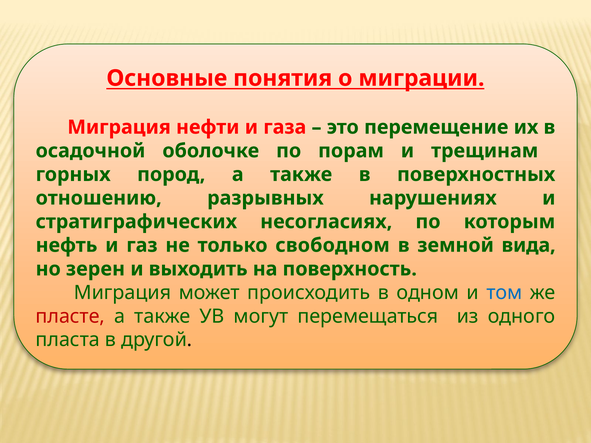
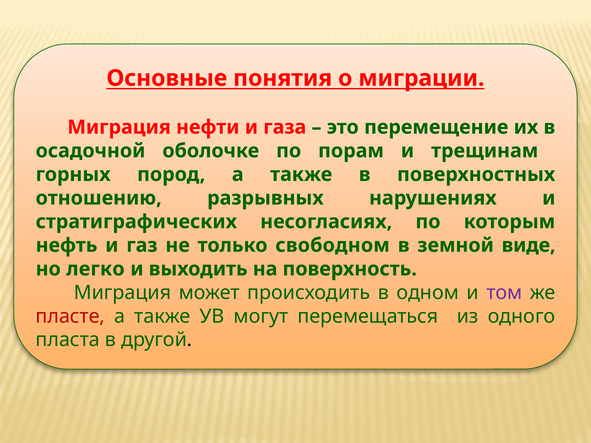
вида: вида -> виде
зерен: зерен -> легко
том colour: blue -> purple
